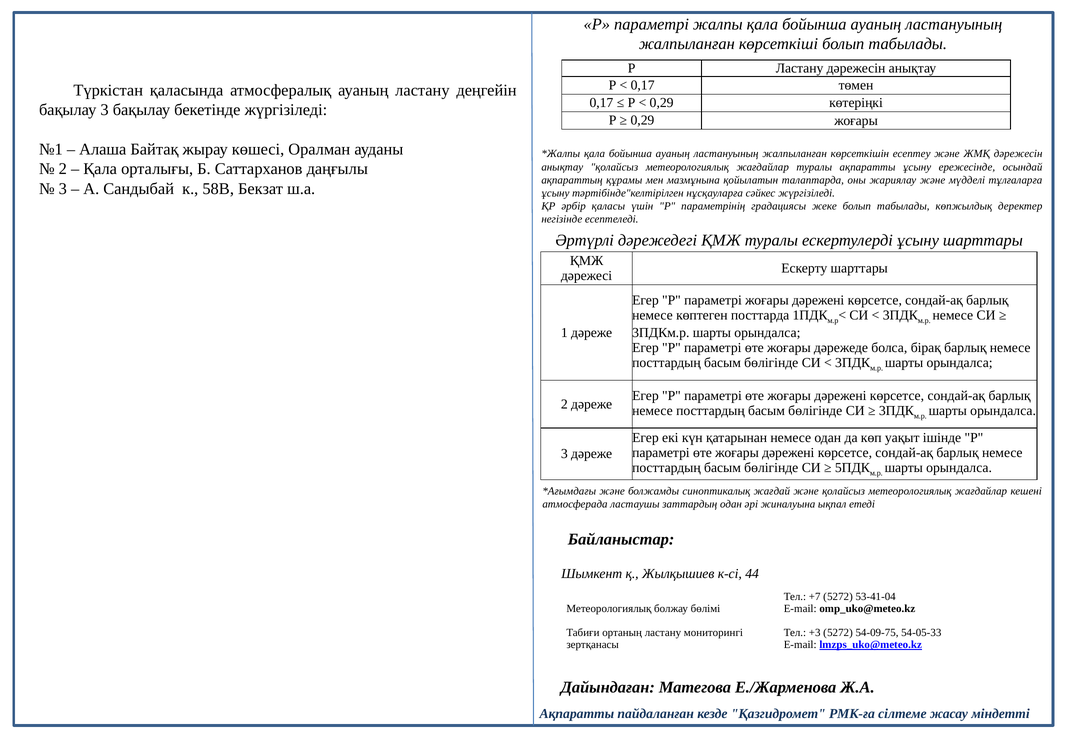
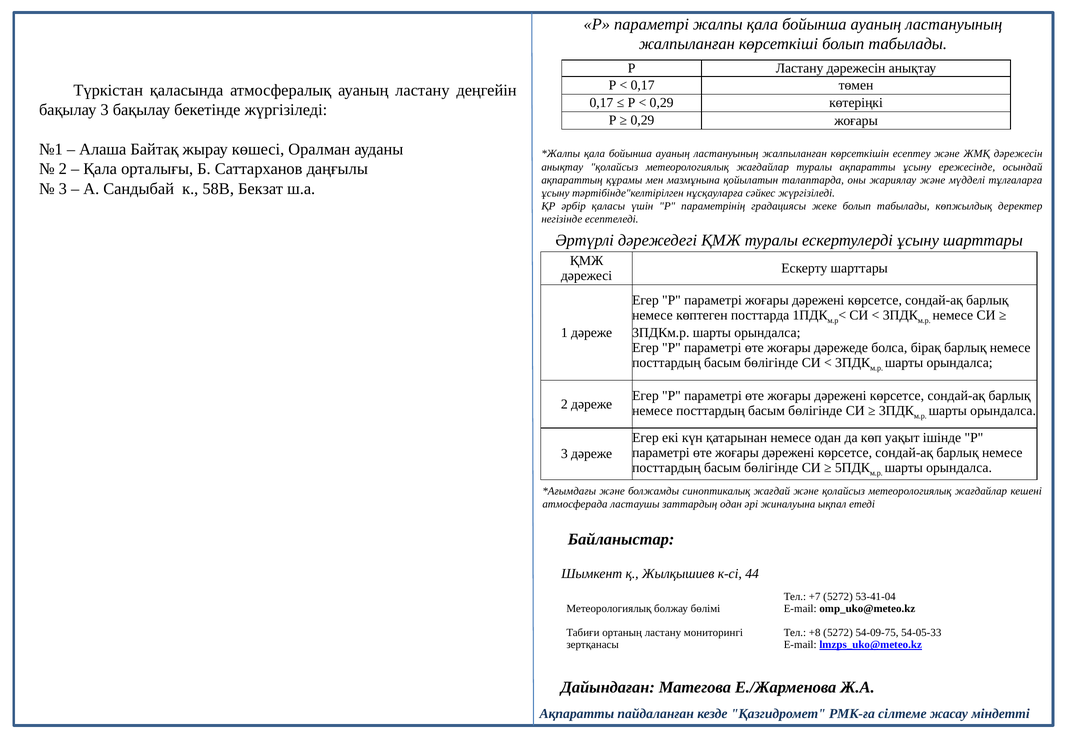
+3: +3 -> +8
